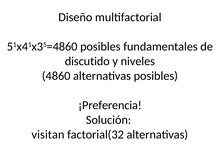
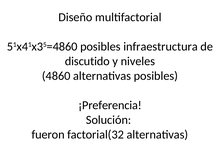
fundamentales: fundamentales -> infraestructura
visitan: visitan -> fueron
